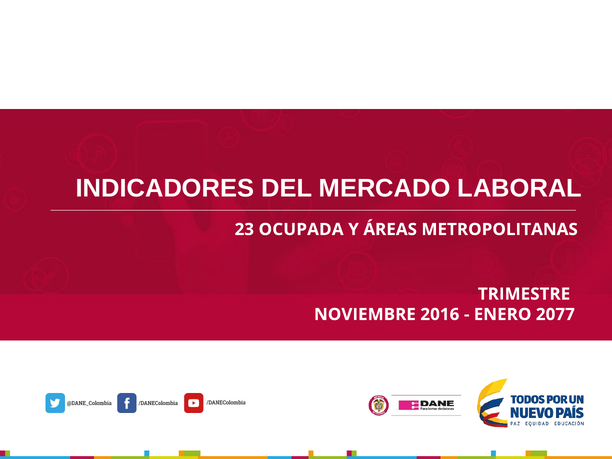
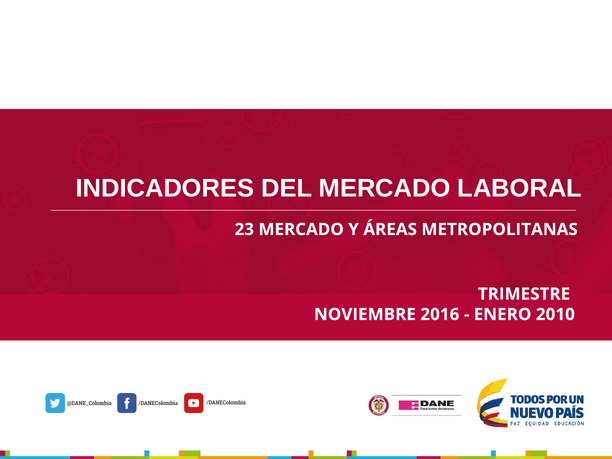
23 OCUPADA: OCUPADA -> MERCADO
2077: 2077 -> 2010
